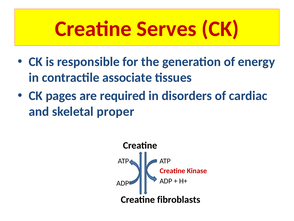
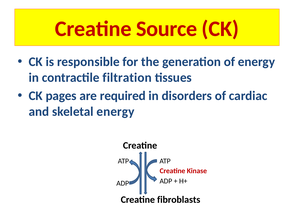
Serves: Serves -> Source
associate: associate -> filtration
skeletal proper: proper -> energy
